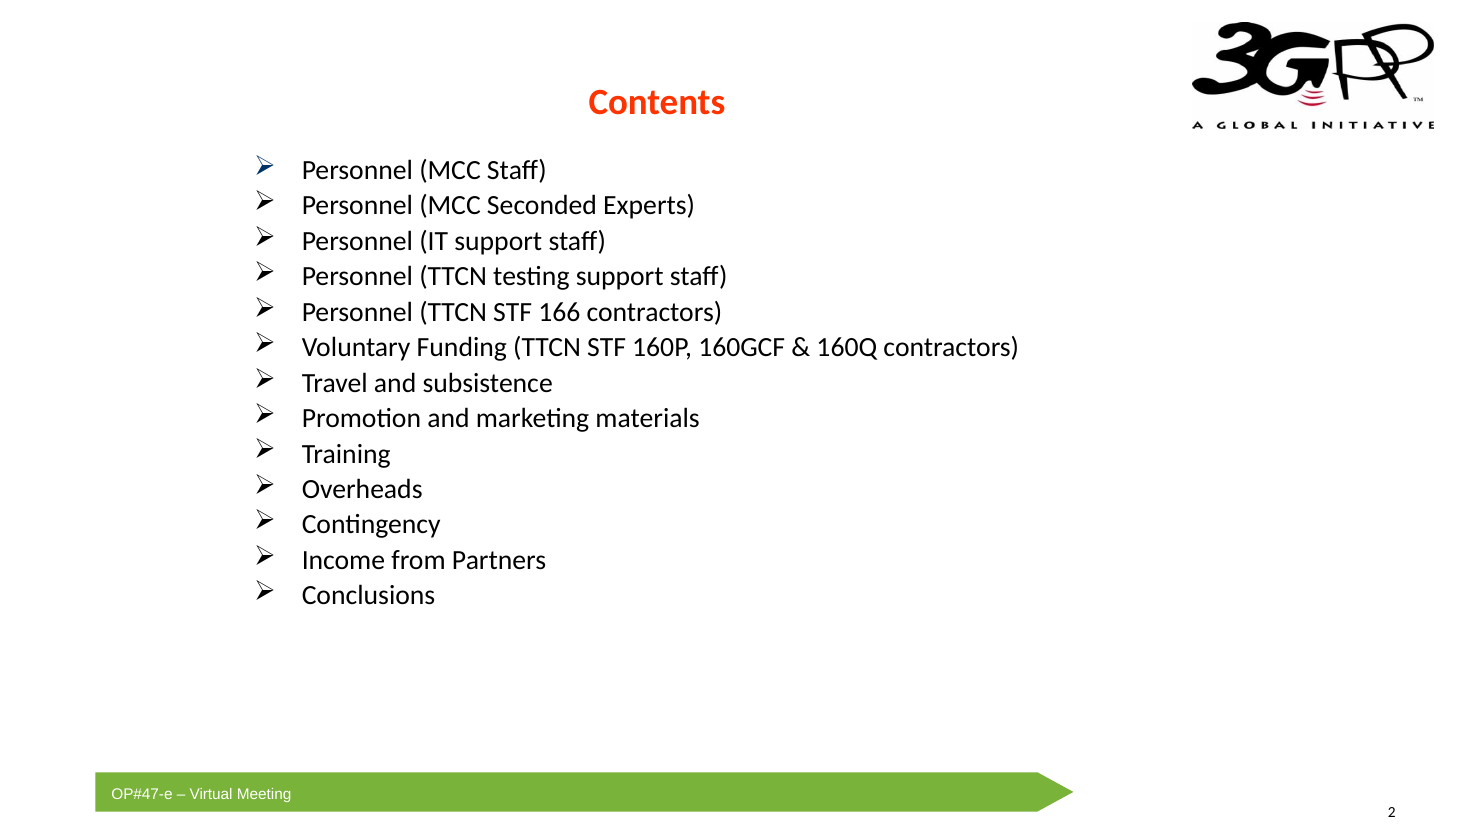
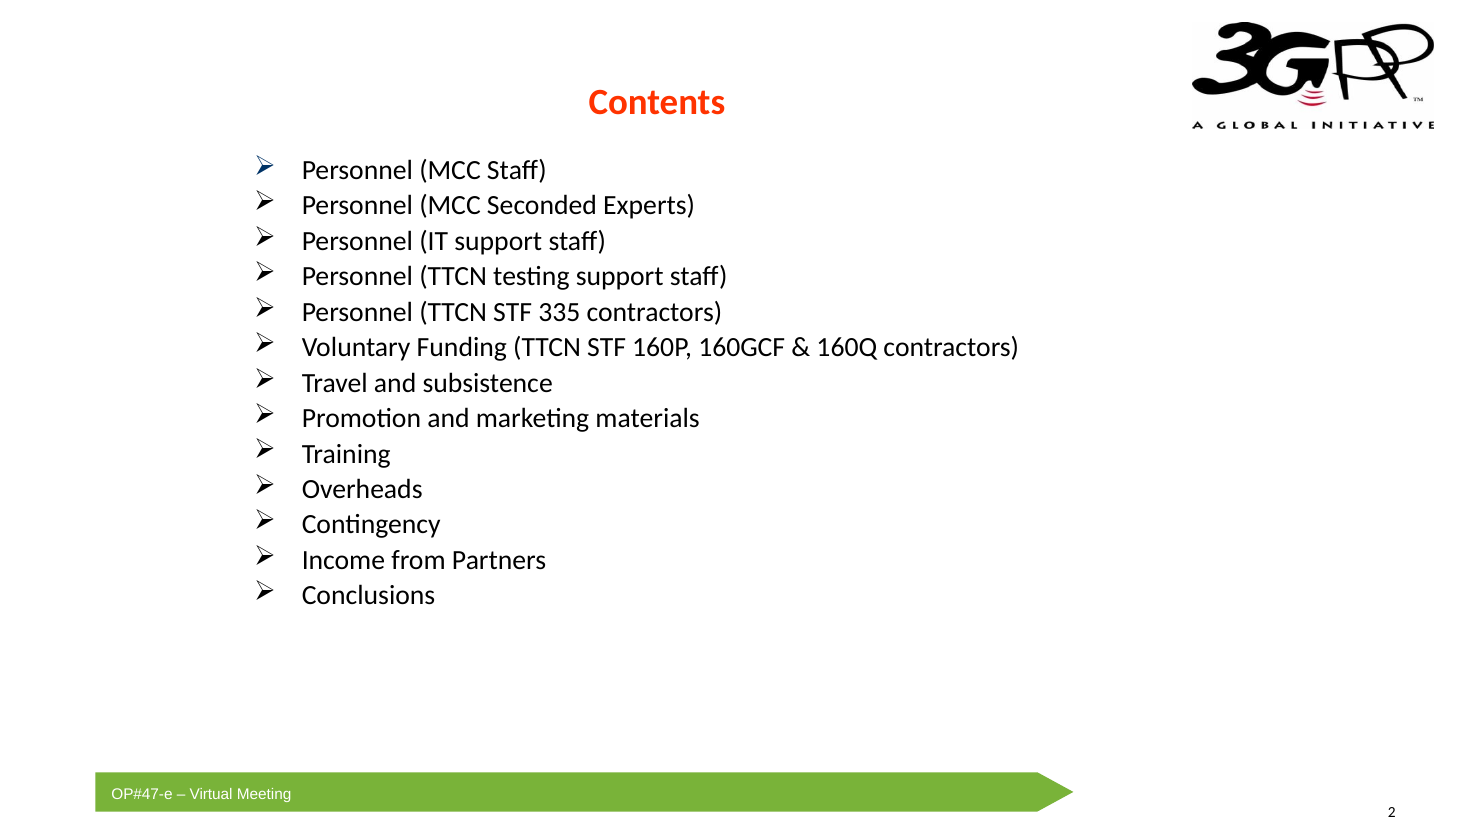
166: 166 -> 335
